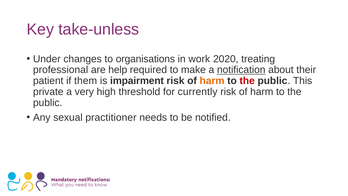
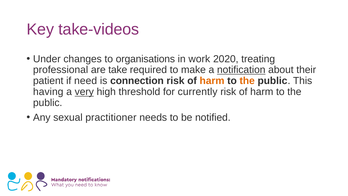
take-unless: take-unless -> take-videos
help: help -> take
them: them -> need
impairment: impairment -> connection
the at (247, 81) colour: red -> orange
private: private -> having
very underline: none -> present
